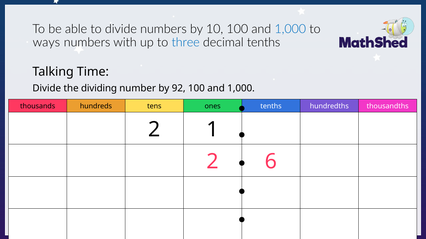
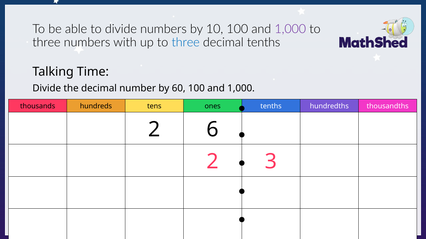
1,000 at (290, 29) colour: blue -> purple
ways at (46, 43): ways -> three
the dividing: dividing -> decimal
92: 92 -> 60
1: 1 -> 6
6: 6 -> 3
